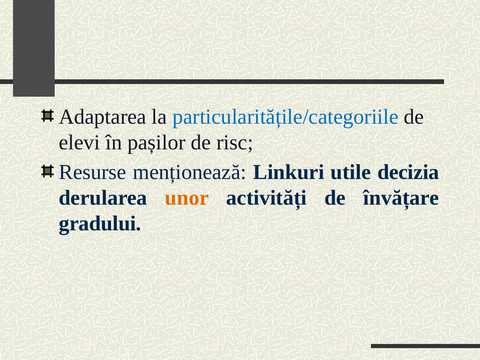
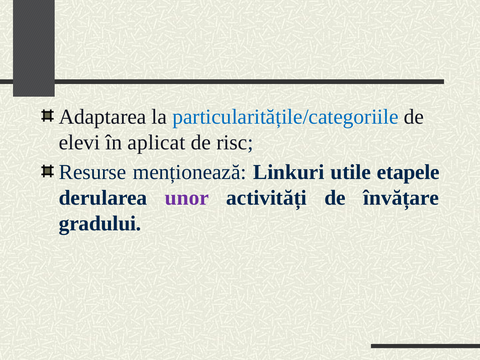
pașilor: pașilor -> aplicat
decizia: decizia -> etapele
unor colour: orange -> purple
